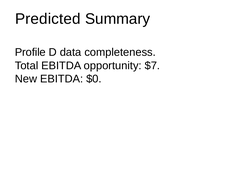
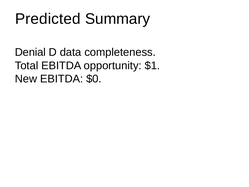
Profile: Profile -> Denial
$7: $7 -> $1
